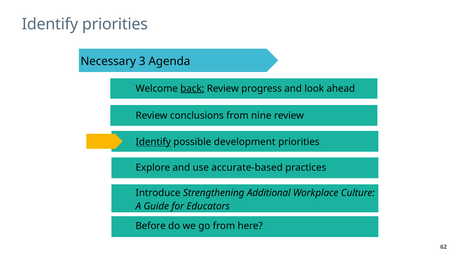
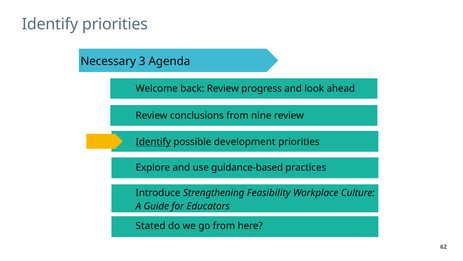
back underline: present -> none
accurate-based: accurate-based -> guidance-based
Additional: Additional -> Feasibility
Before: Before -> Stated
